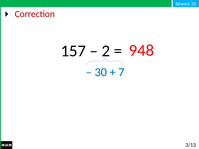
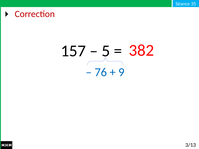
2: 2 -> 5
948: 948 -> 382
30: 30 -> 76
7: 7 -> 9
